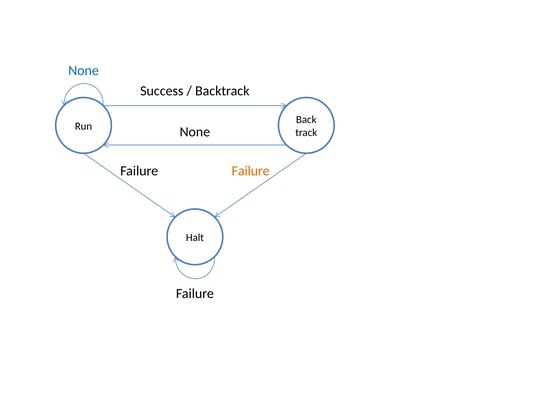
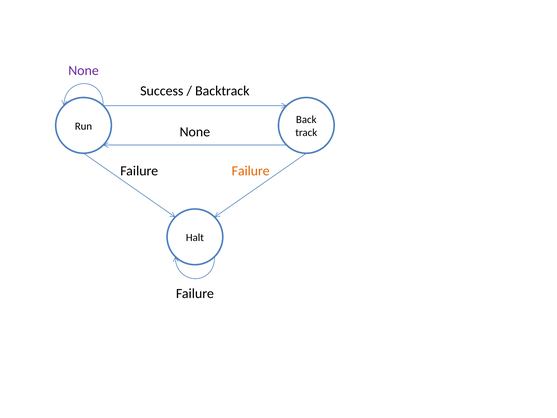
None at (84, 71) colour: blue -> purple
